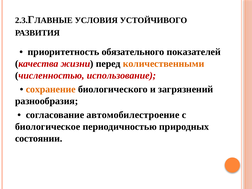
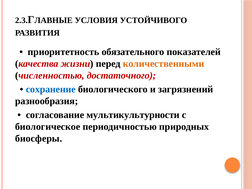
использование: использование -> достаточного
сохранение colour: orange -> blue
автомобилестроение: автомобилестроение -> мультикультурности
состоянии: состоянии -> биосферы
